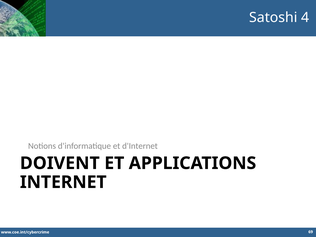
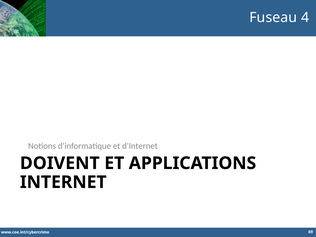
Satoshi: Satoshi -> Fuseau
